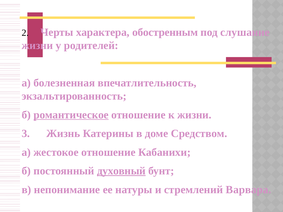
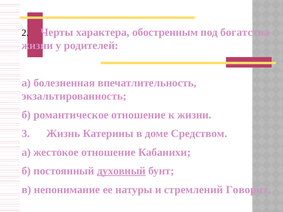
слушание: слушание -> богатства
романтическое underline: present -> none
Варвара: Варвара -> Говорит
